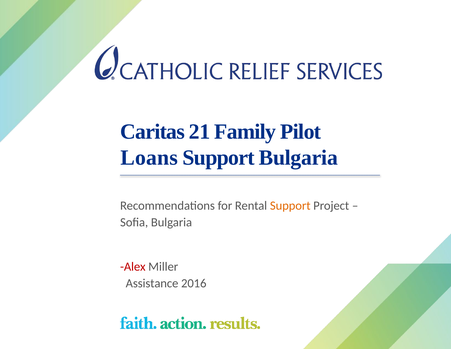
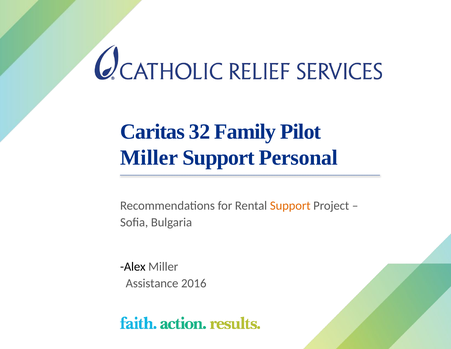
21: 21 -> 32
Loans at (149, 157): Loans -> Miller
Support Bulgaria: Bulgaria -> Personal
Alex colour: red -> black
